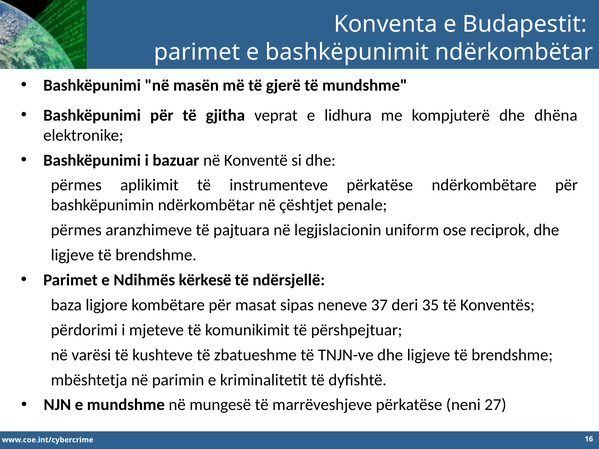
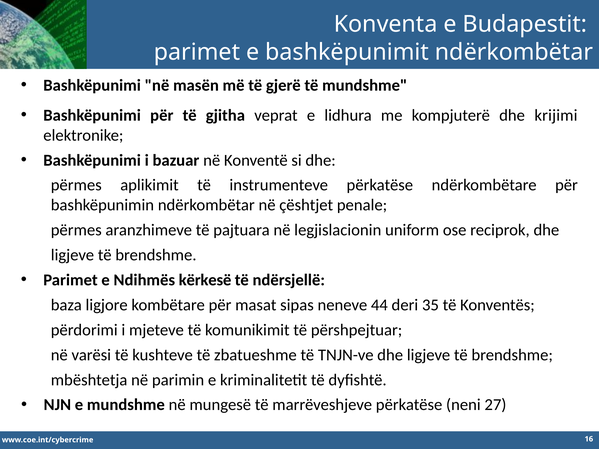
dhëna: dhëna -> krijimi
37: 37 -> 44
